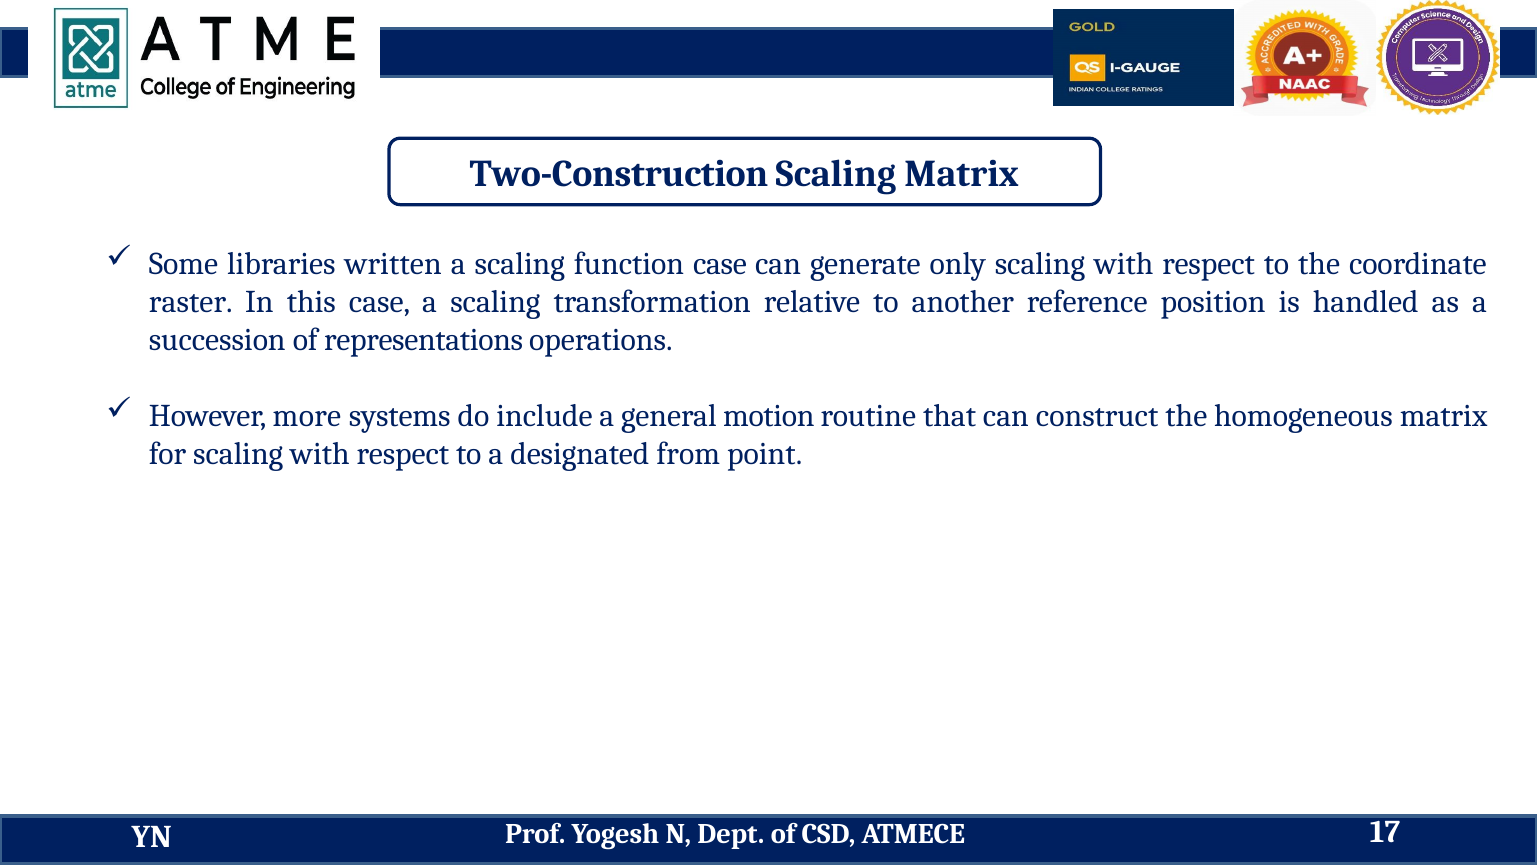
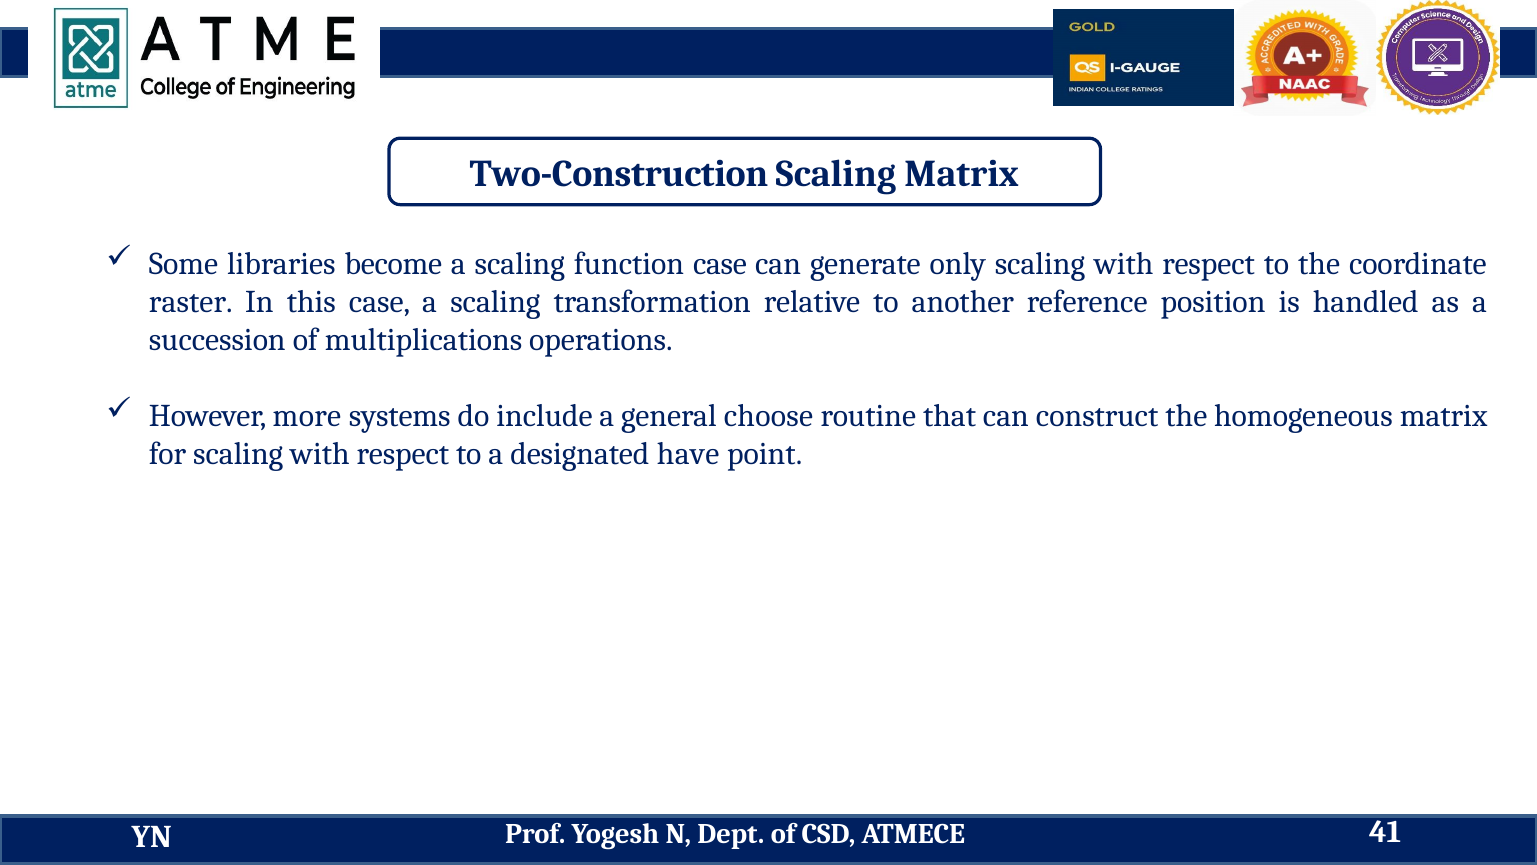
written: written -> become
representations: representations -> multiplications
motion: motion -> choose
from: from -> have
17: 17 -> 41
